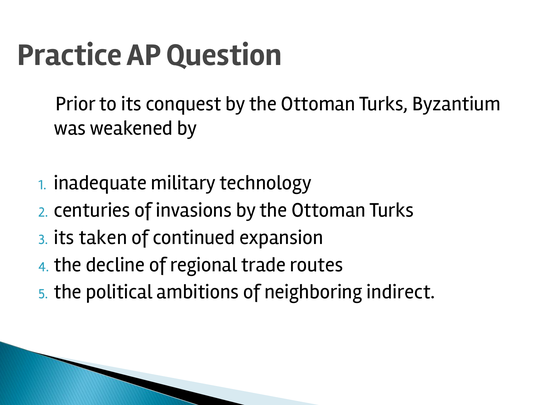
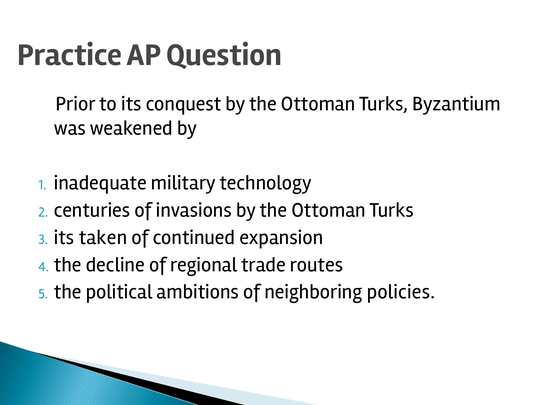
indirect: indirect -> policies
